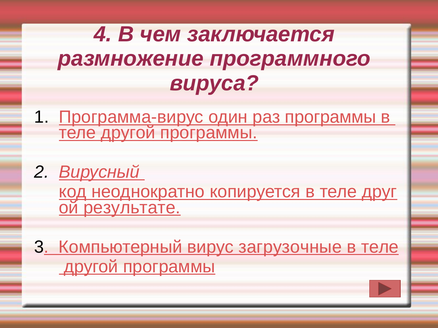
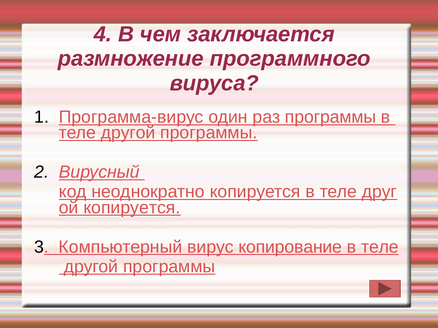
результате at (132, 208): результате -> копируется
загрузочные: загрузочные -> копирование
